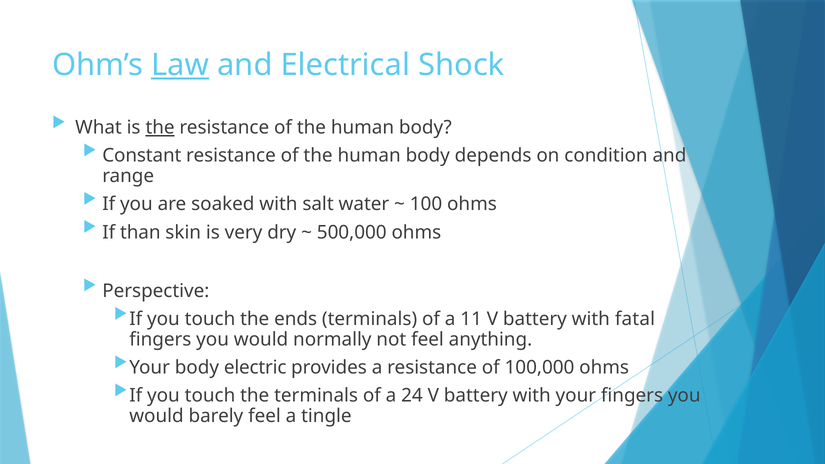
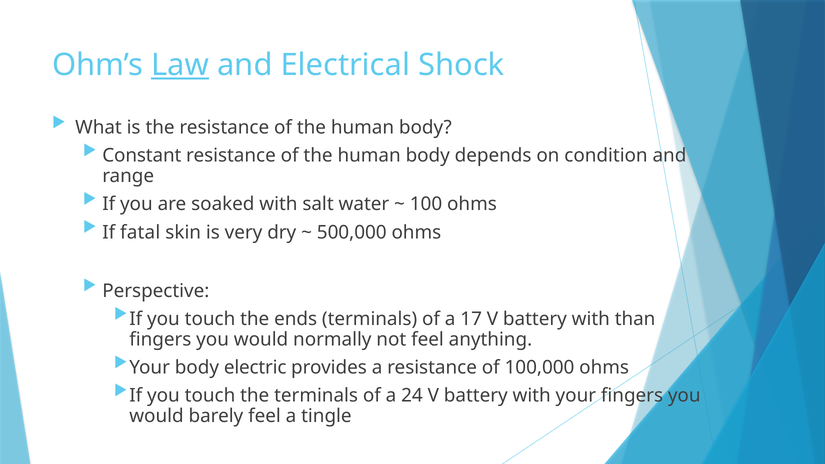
the at (160, 128) underline: present -> none
than: than -> fatal
11: 11 -> 17
fatal: fatal -> than
